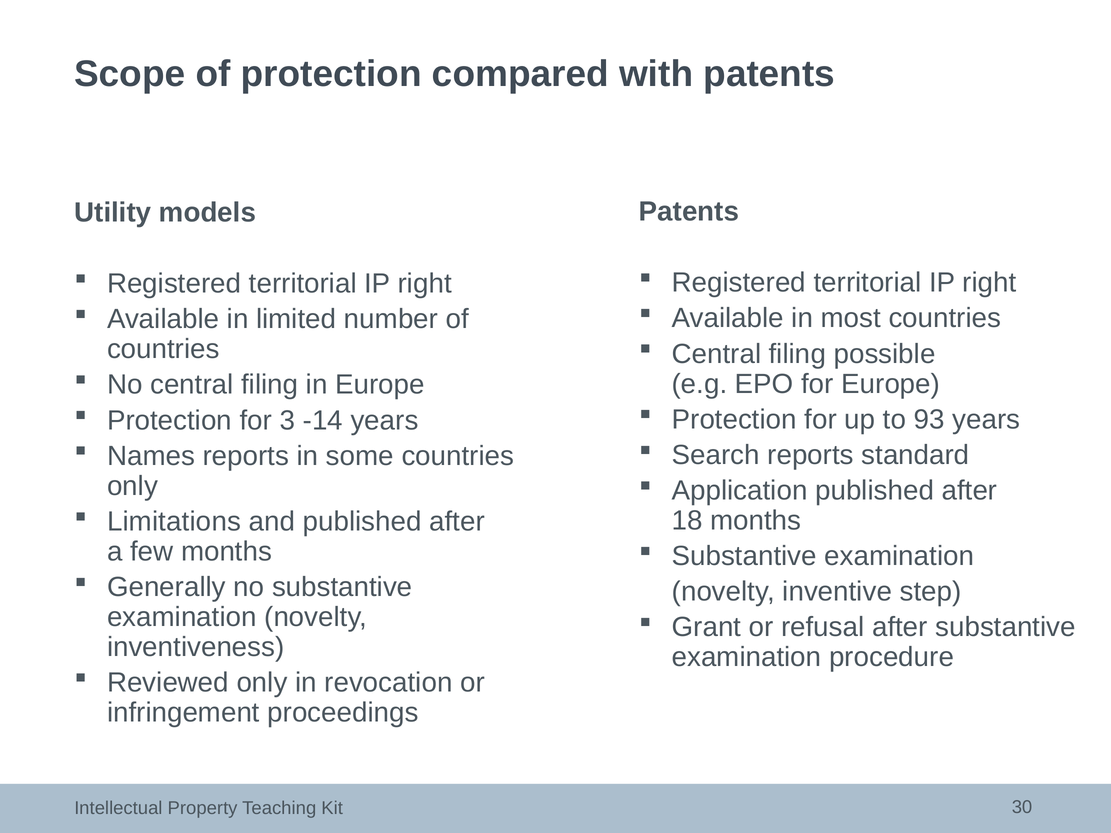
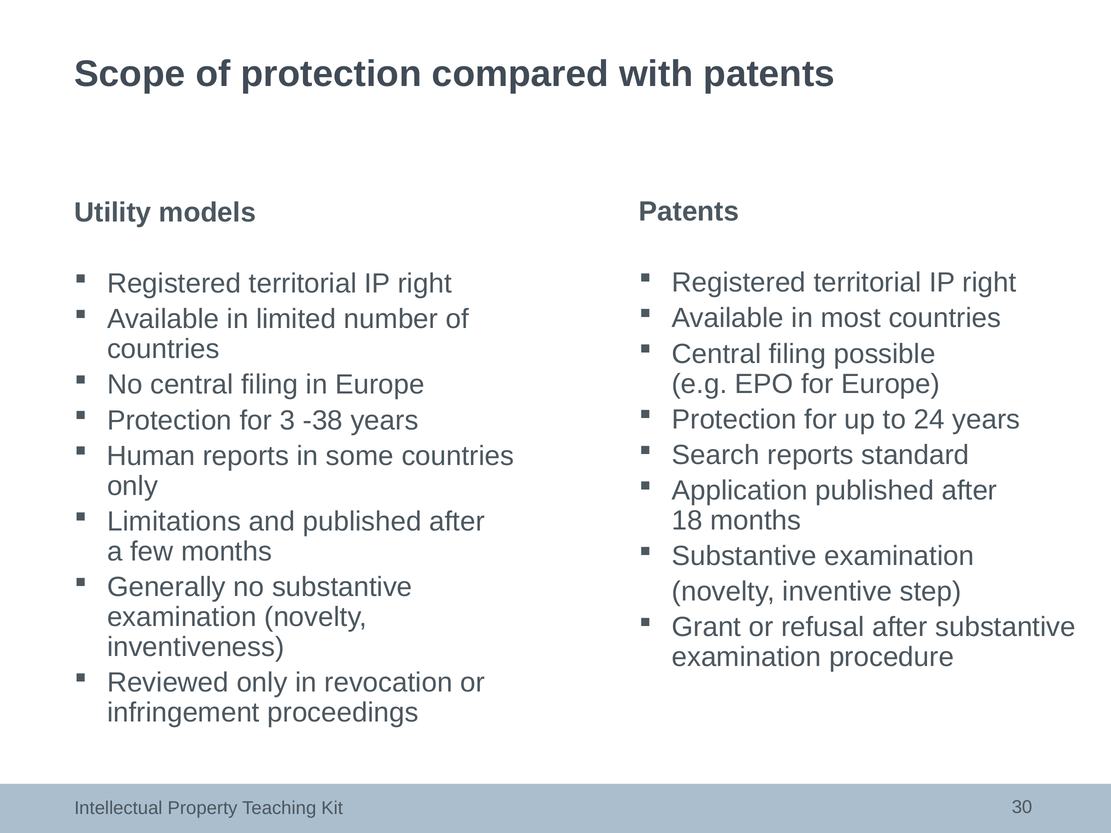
93: 93 -> 24
-14: -14 -> -38
Names: Names -> Human
